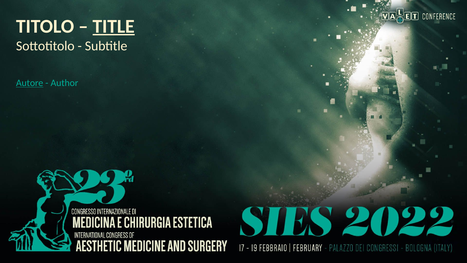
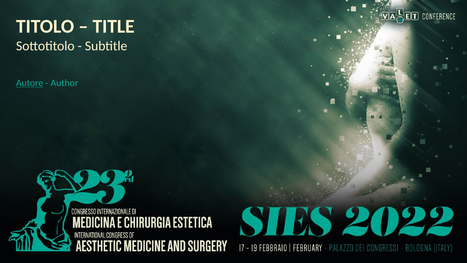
TITLE underline: present -> none
